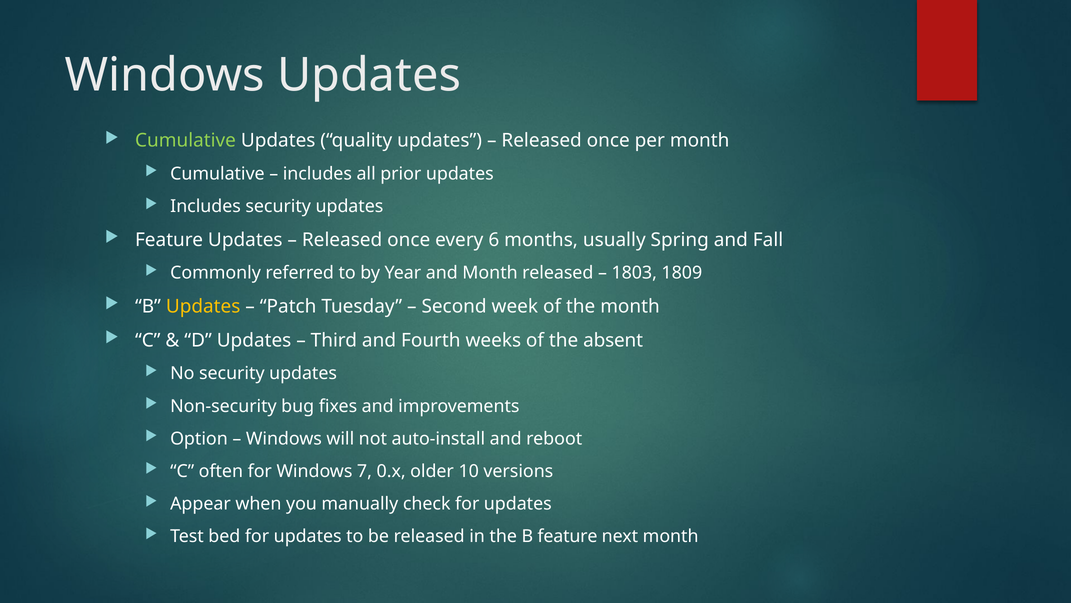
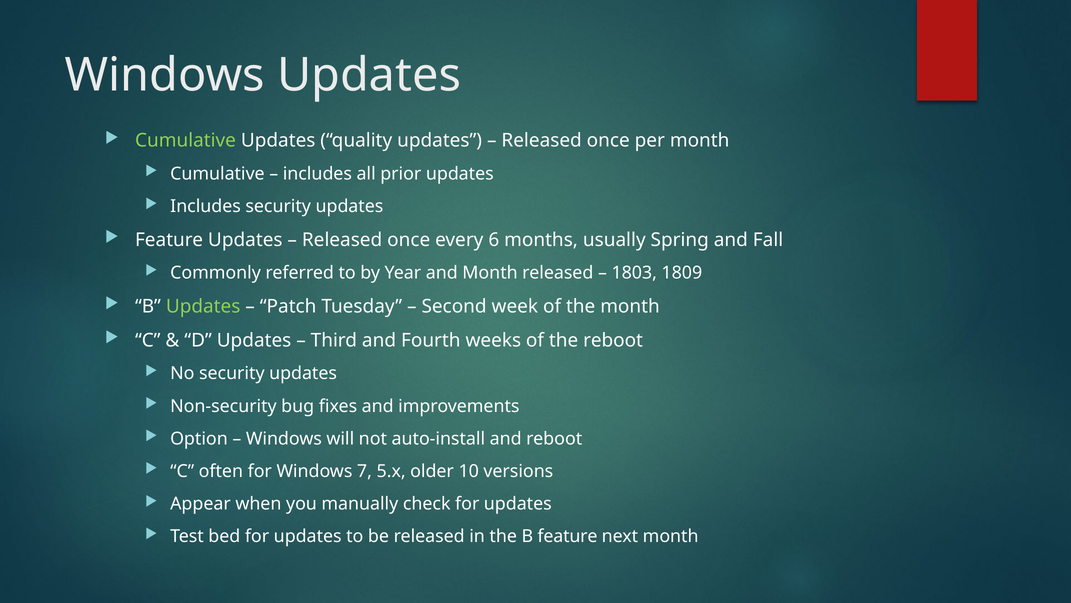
Updates at (203, 306) colour: yellow -> light green
the absent: absent -> reboot
0.x: 0.x -> 5.x
